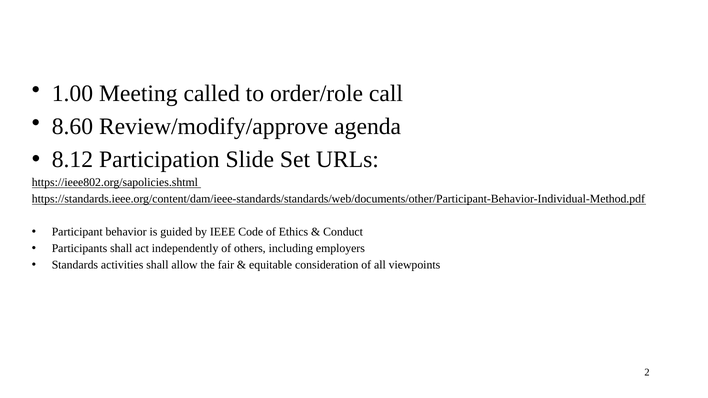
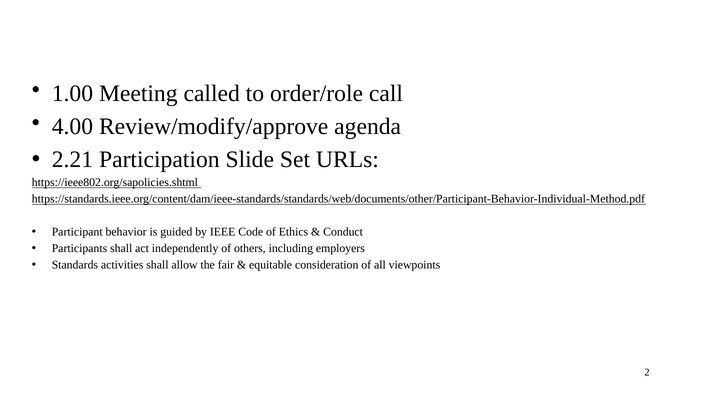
8.60: 8.60 -> 4.00
8.12: 8.12 -> 2.21
